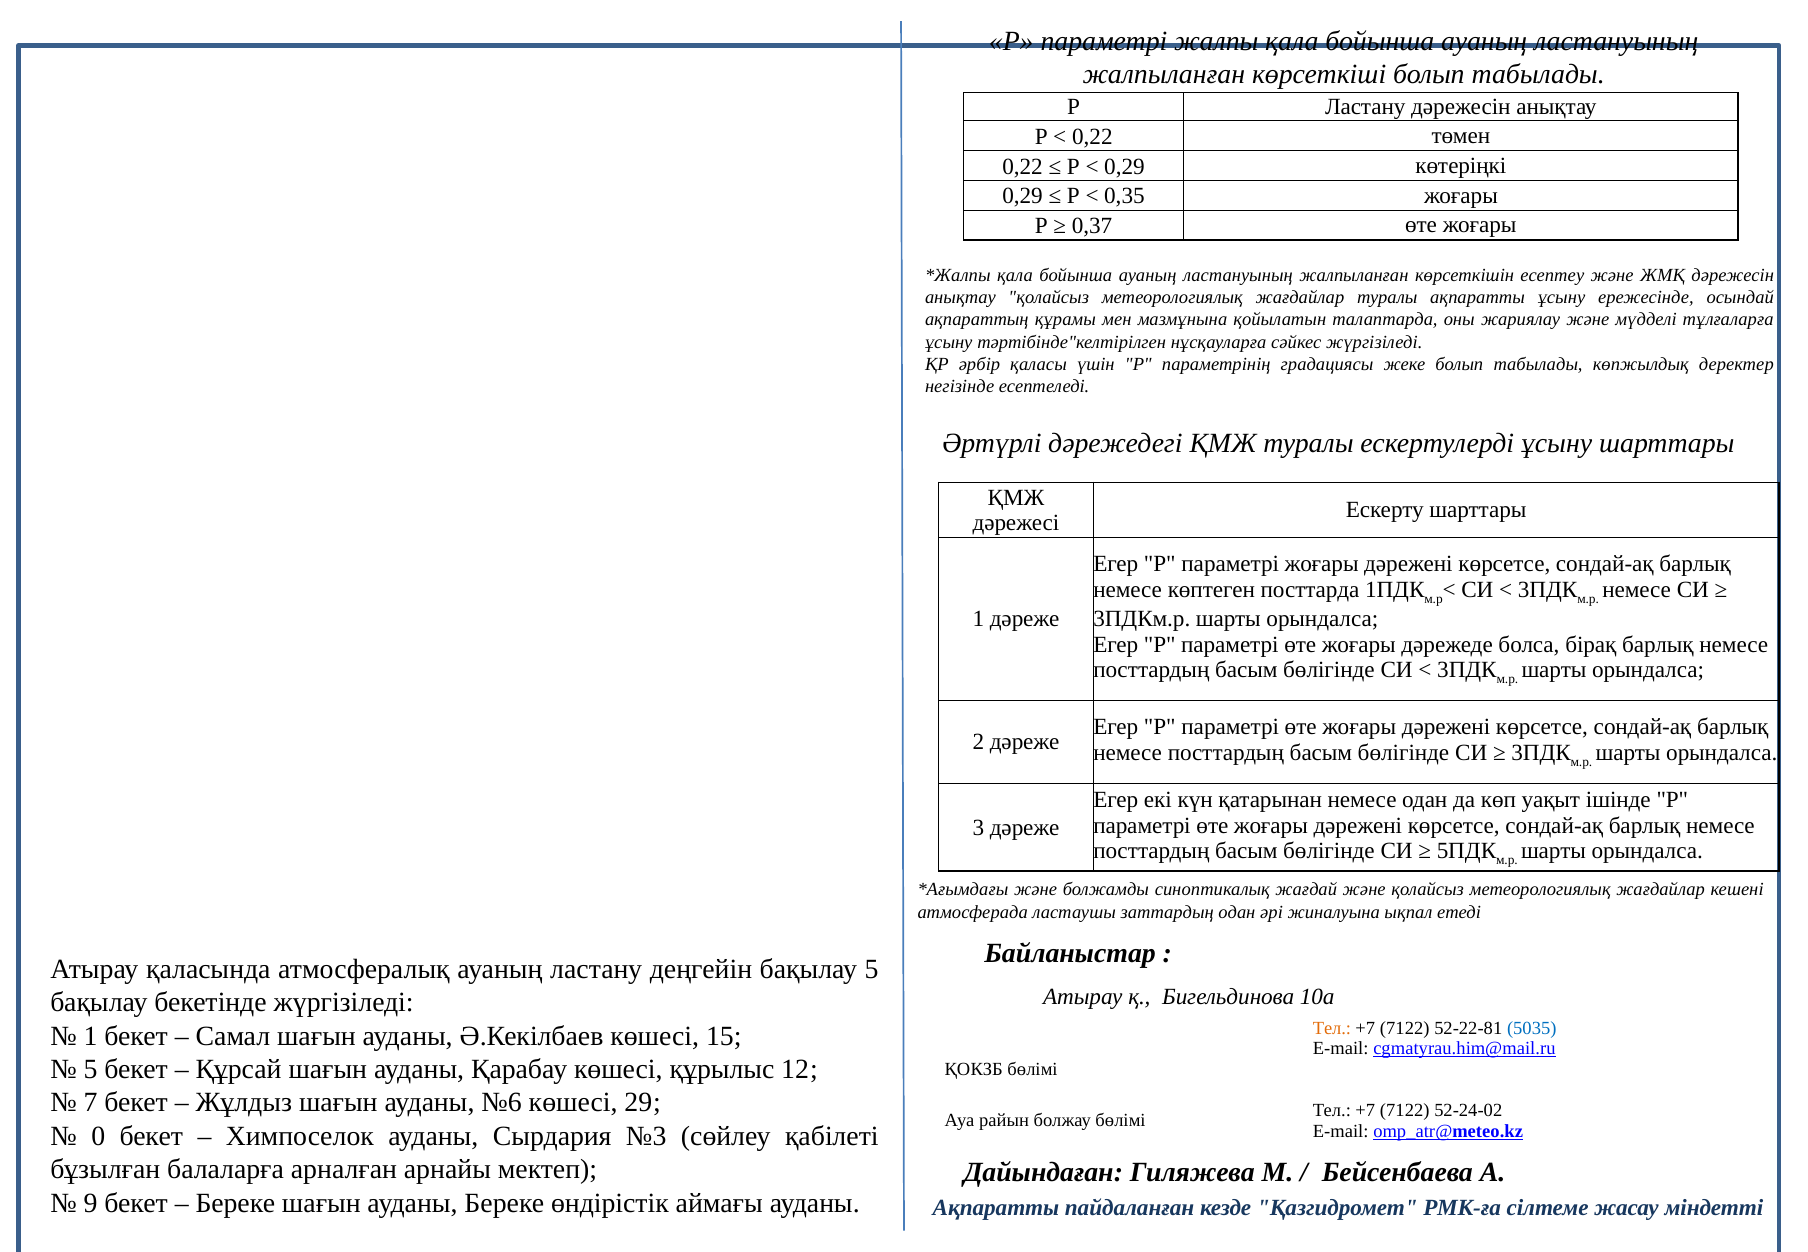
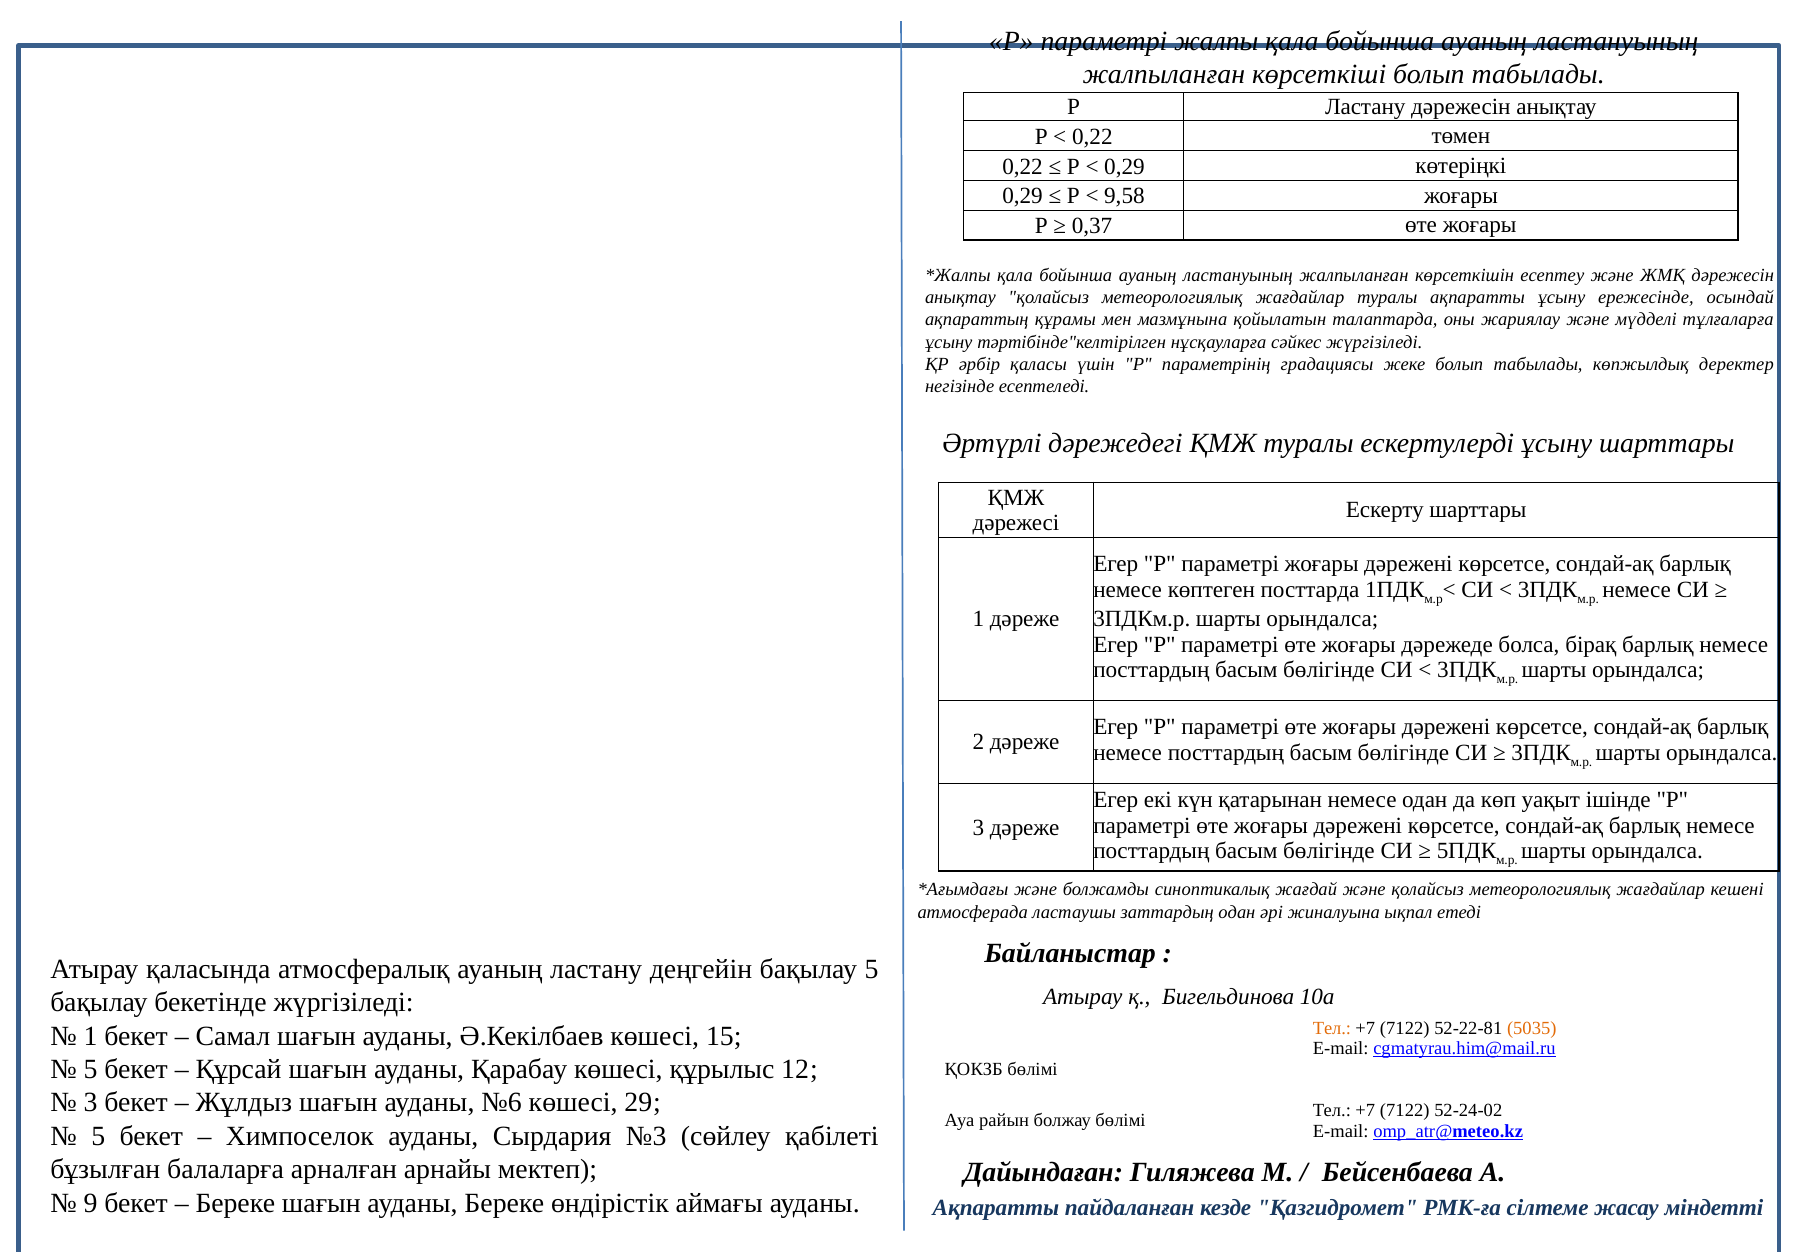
0,35: 0,35 -> 9,58
5035 colour: blue -> orange
7 at (91, 1102): 7 -> 3
0 at (98, 1136): 0 -> 5
